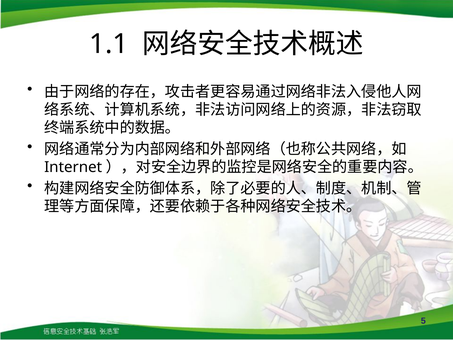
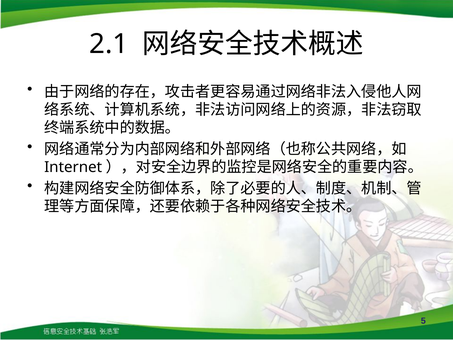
1.1: 1.1 -> 2.1
